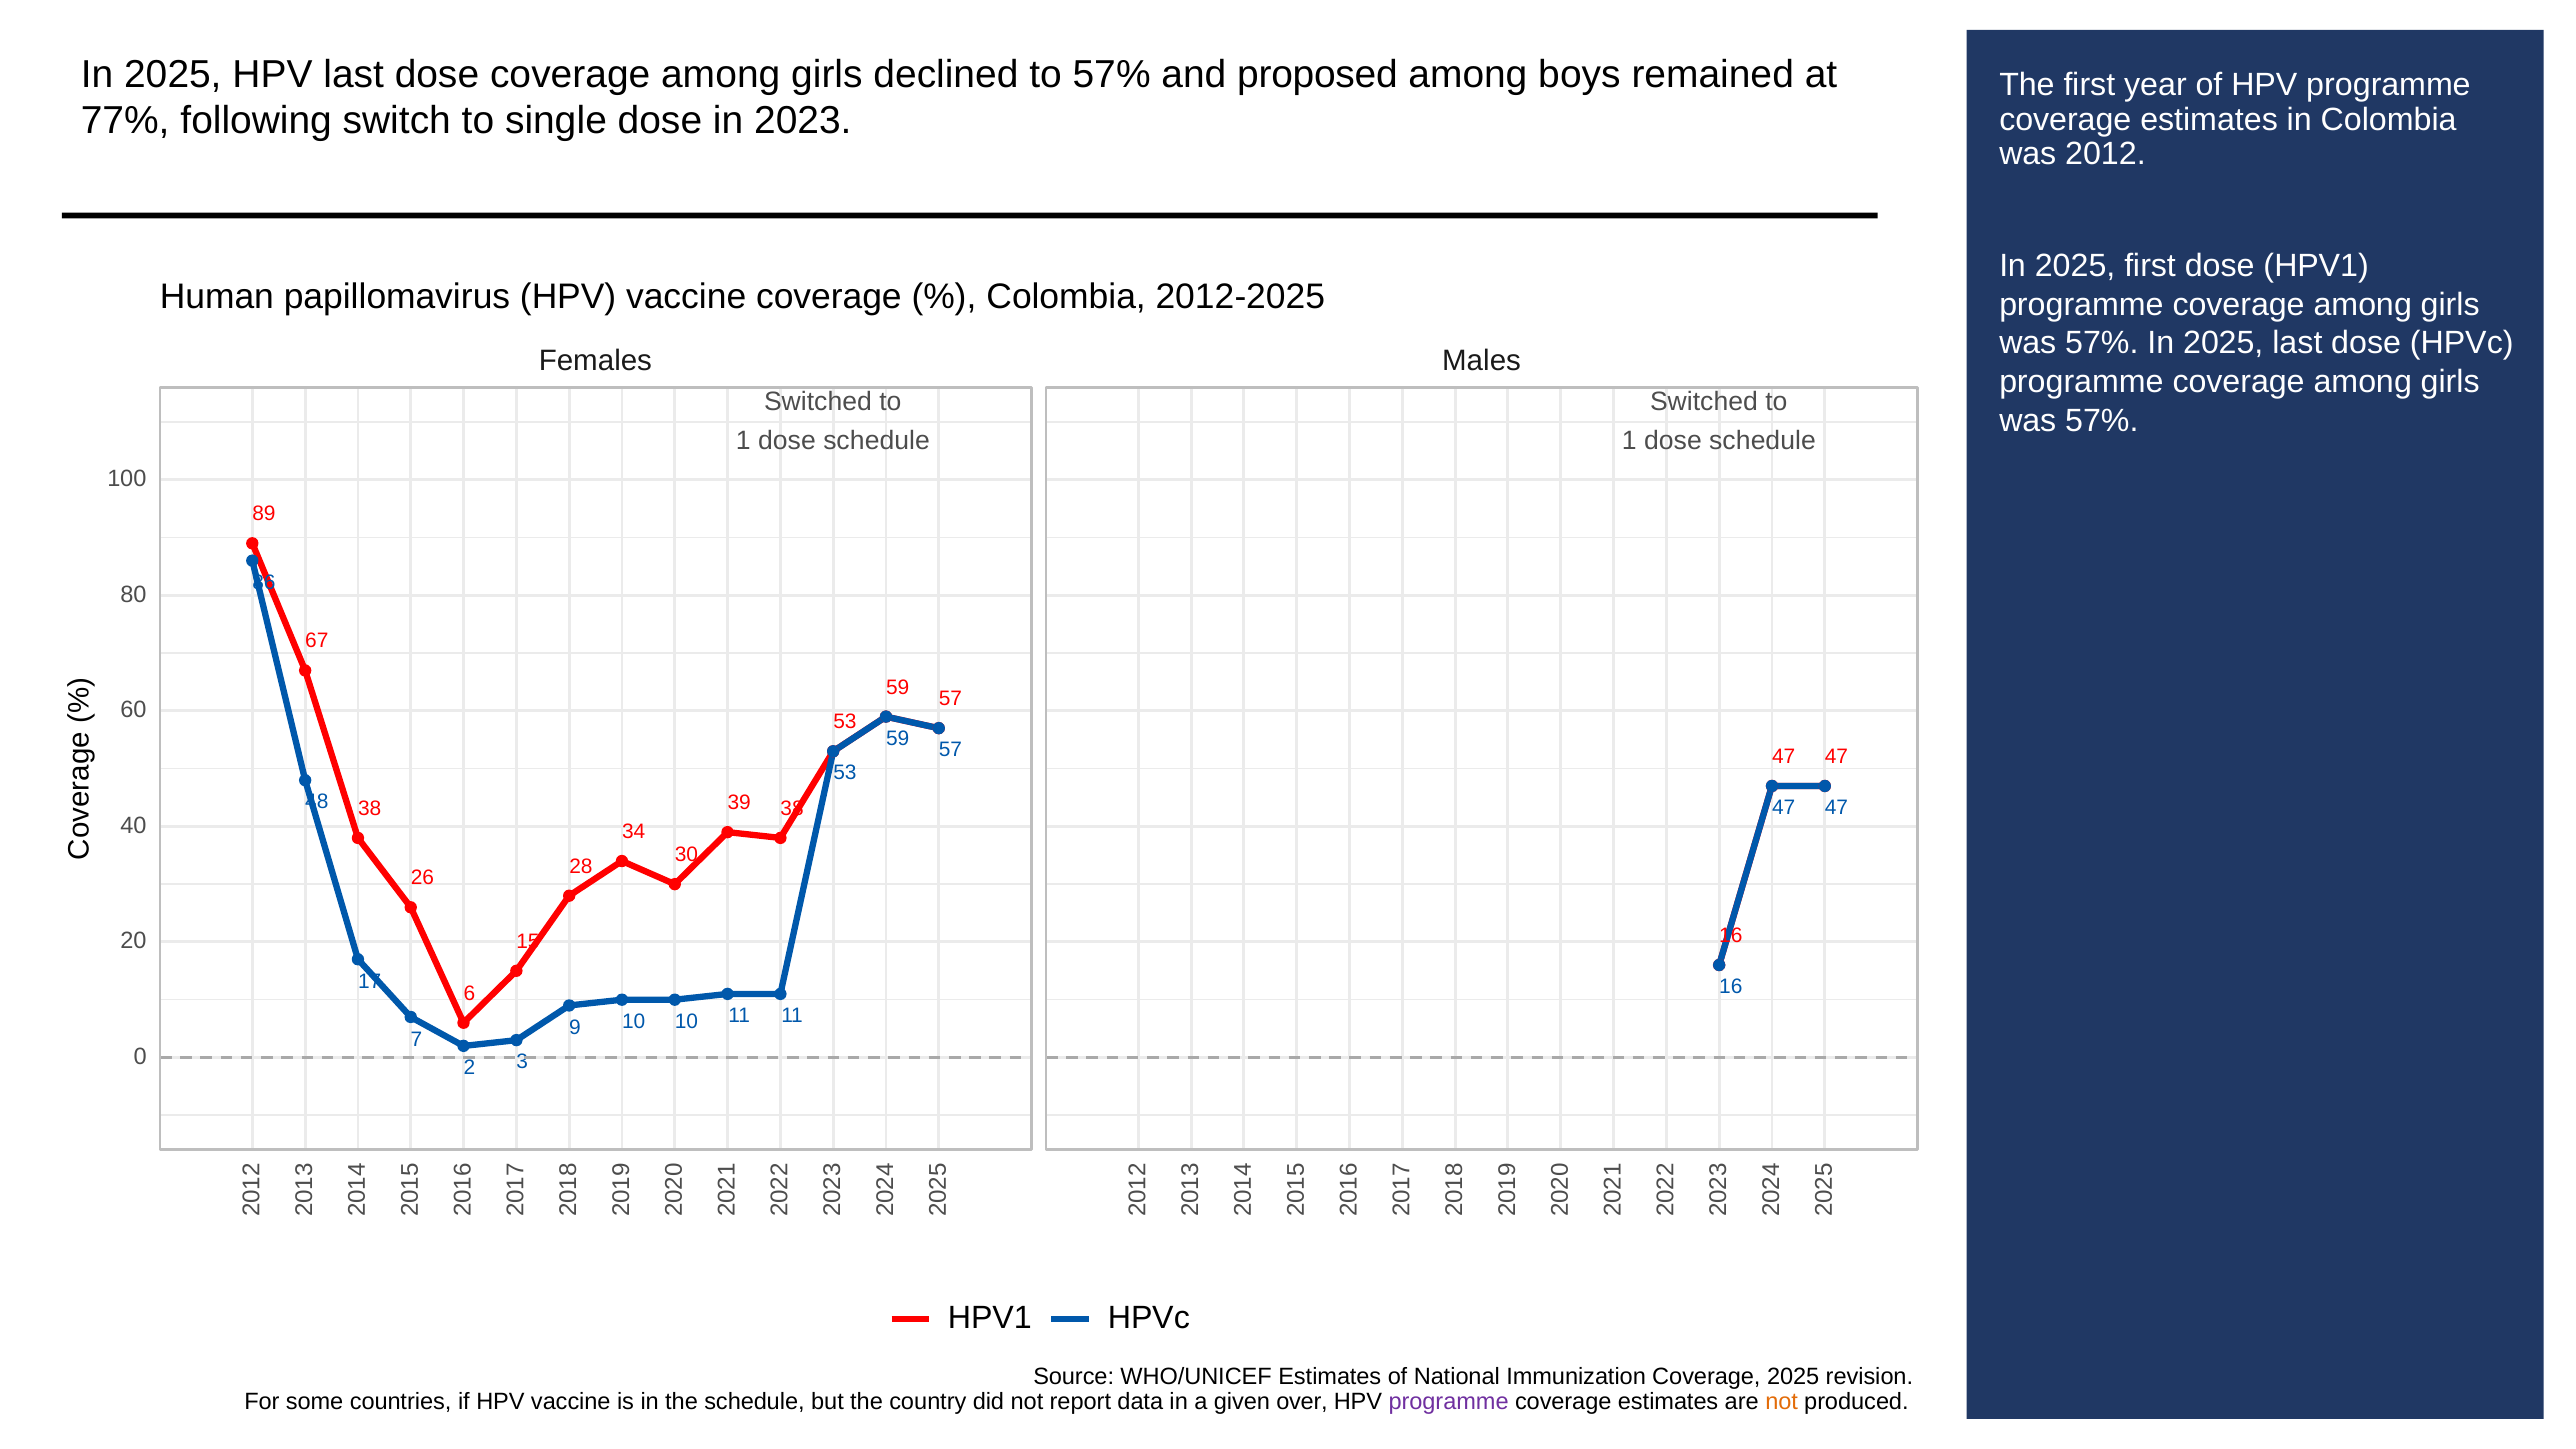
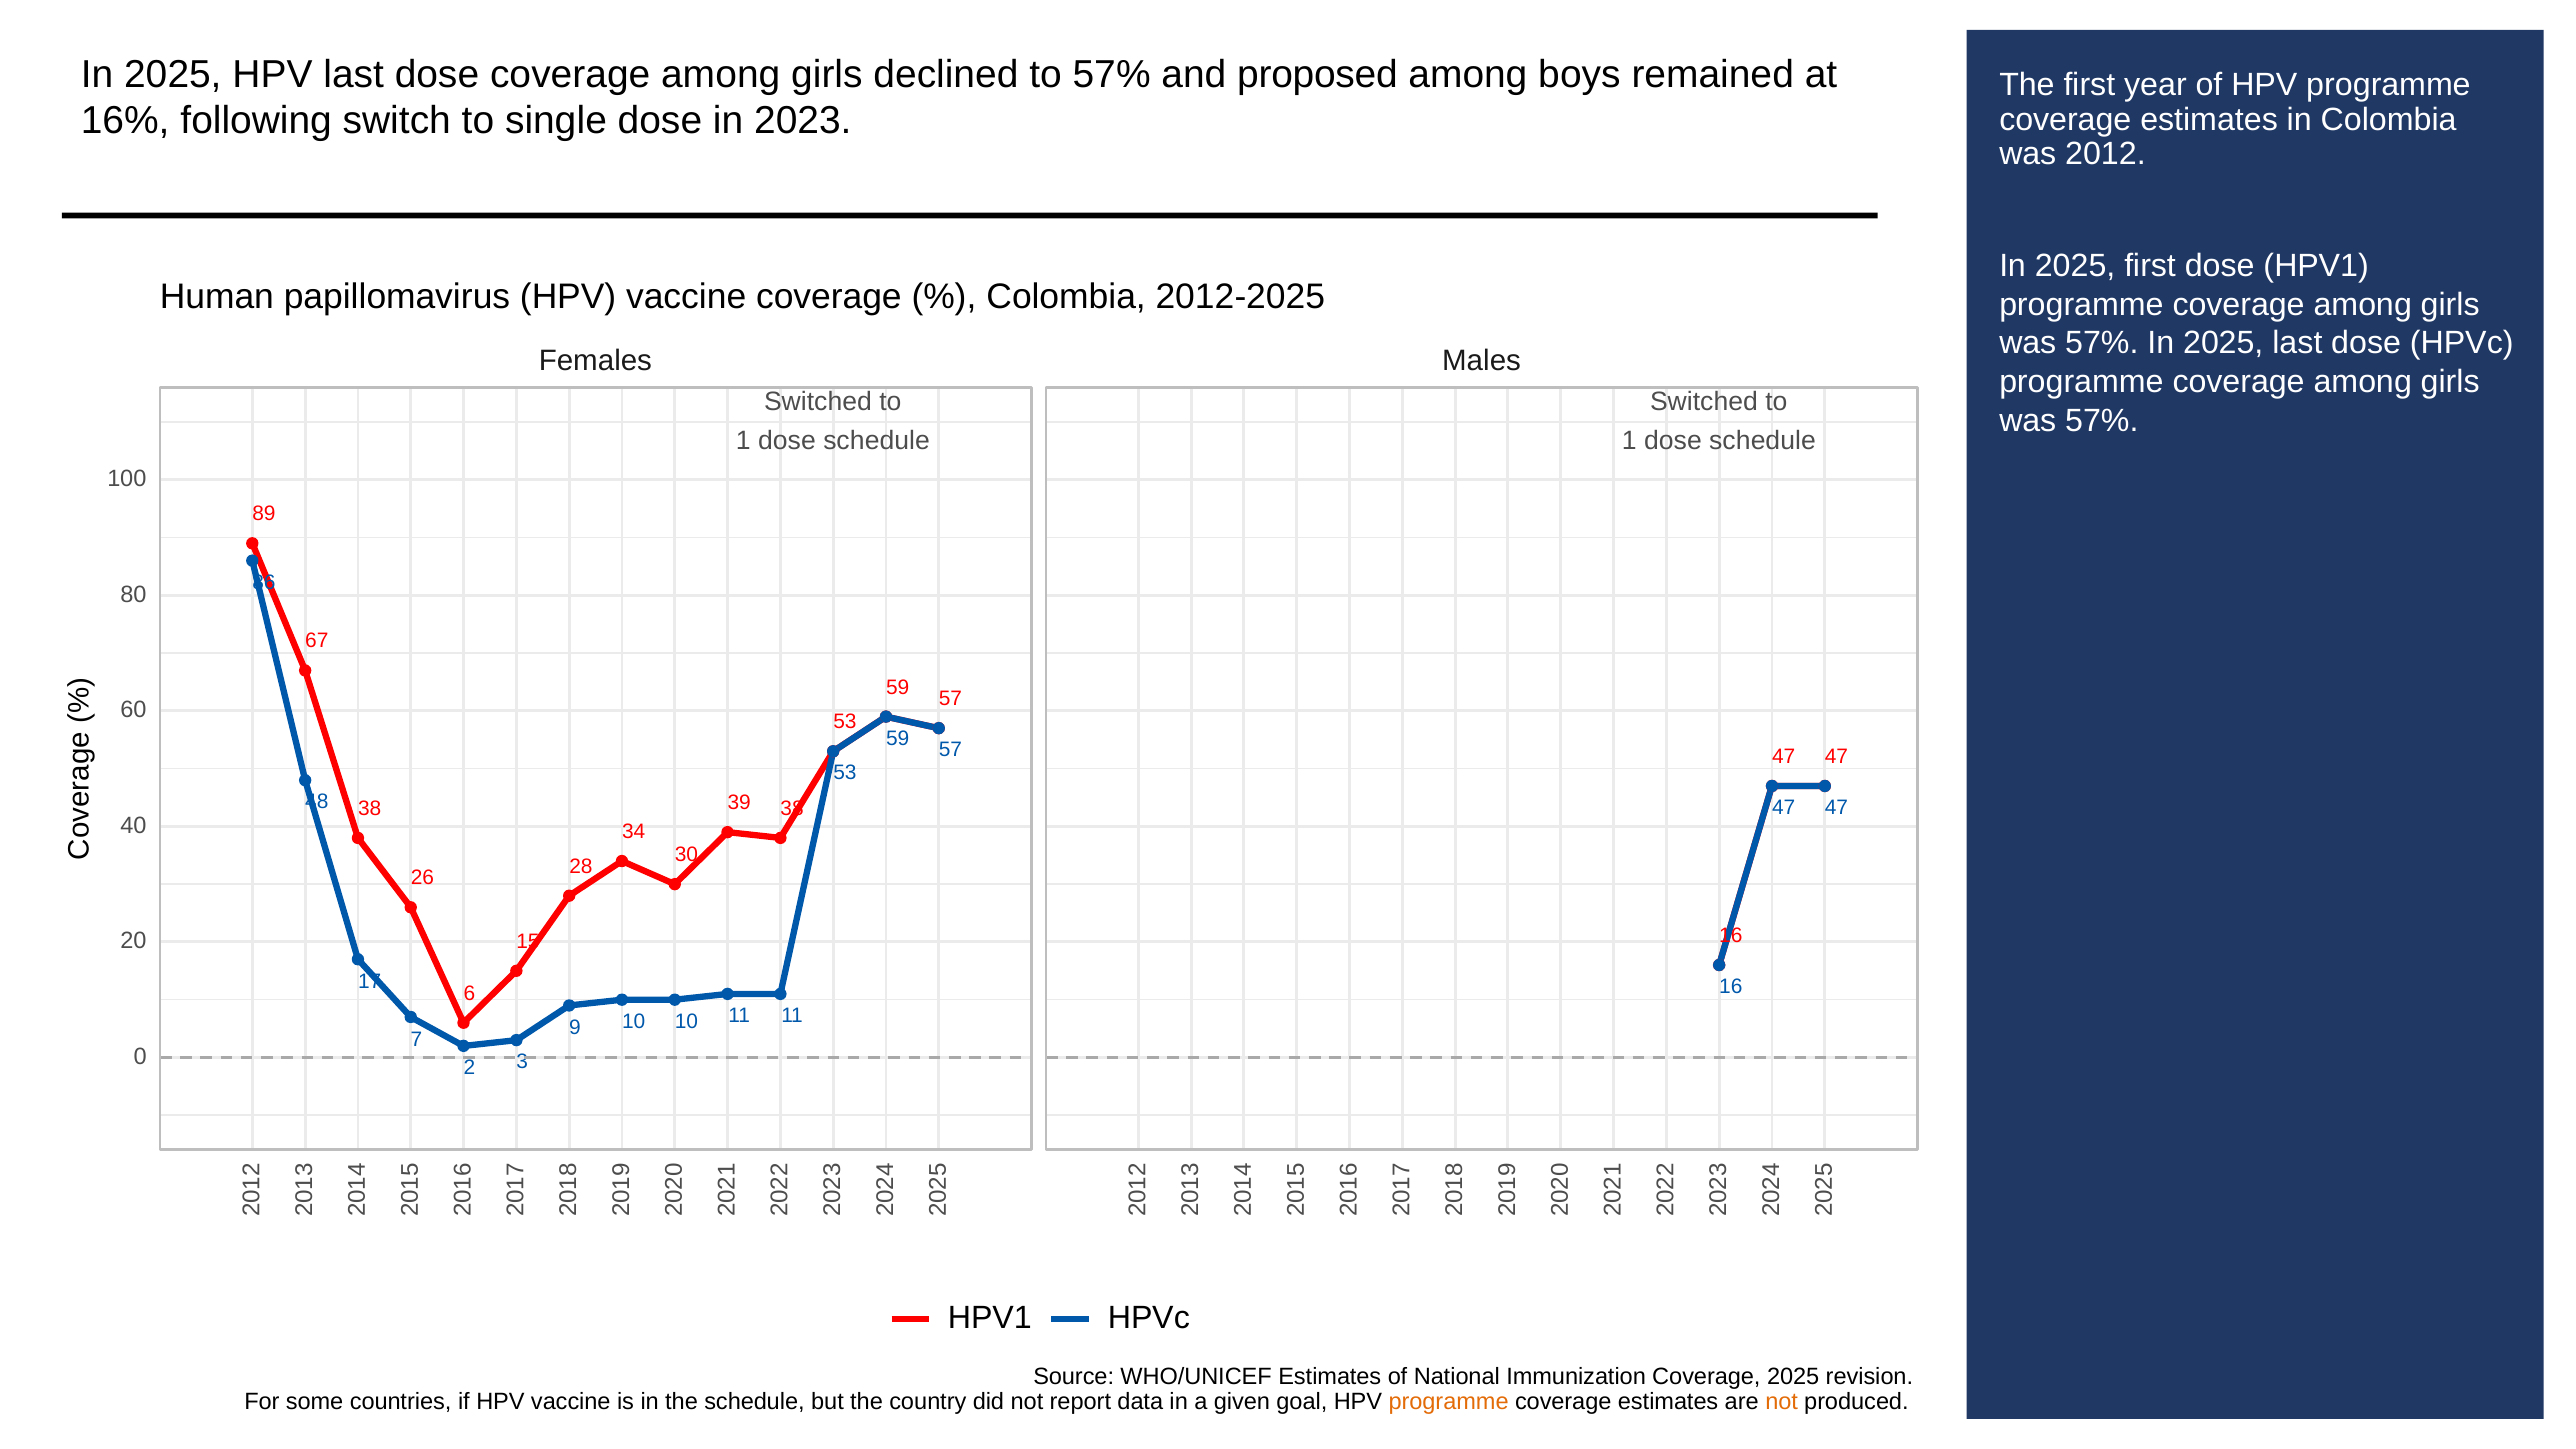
77%: 77% -> 16%
over: over -> goal
programme at (1449, 1402) colour: purple -> orange
